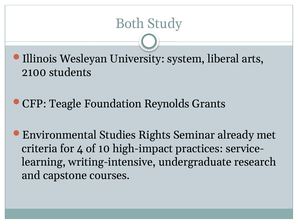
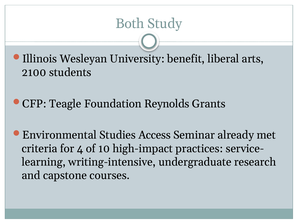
system: system -> benefit
Rights: Rights -> Access
